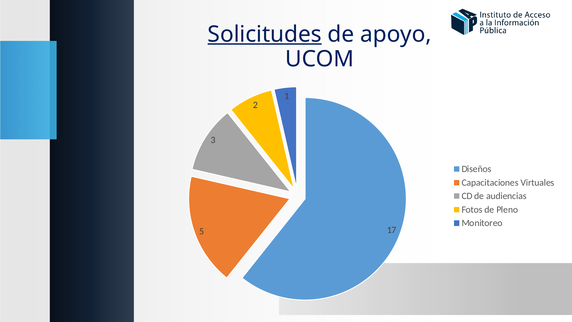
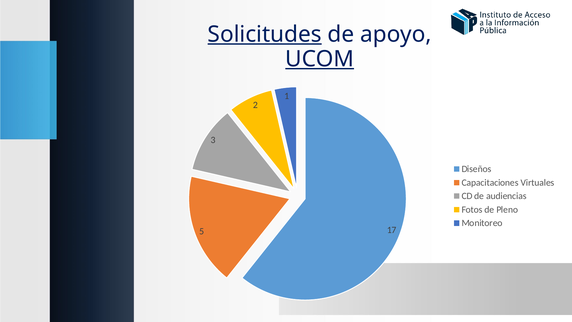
UCOM underline: none -> present
